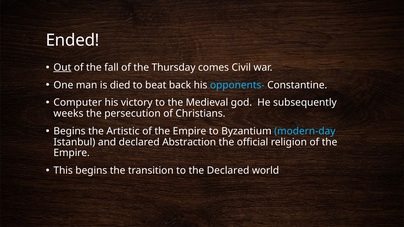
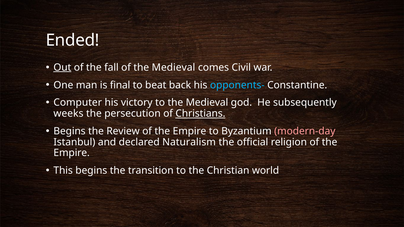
of the Thursday: Thursday -> Medieval
died: died -> final
Christians underline: none -> present
Artistic: Artistic -> Review
modern-day colour: light blue -> pink
Abstraction: Abstraction -> Naturalism
the Declared: Declared -> Christian
